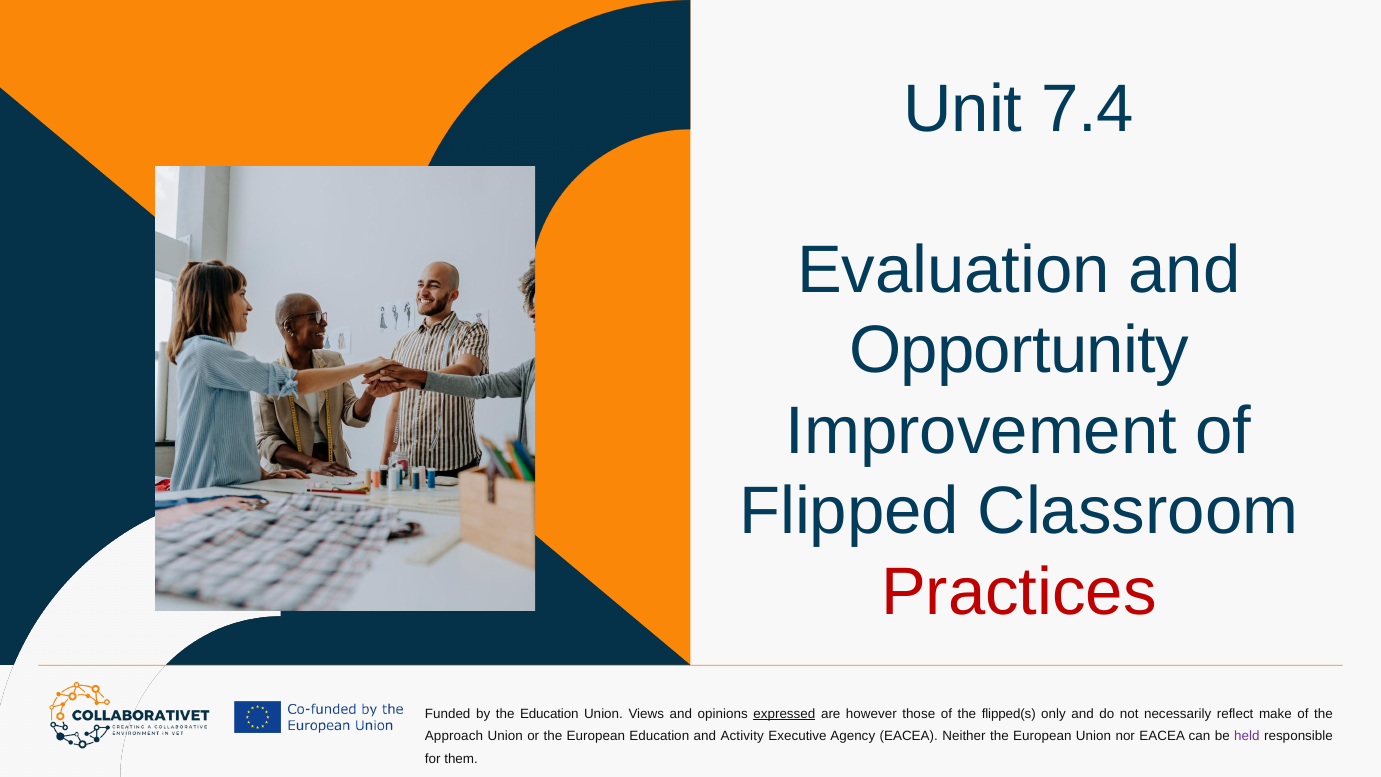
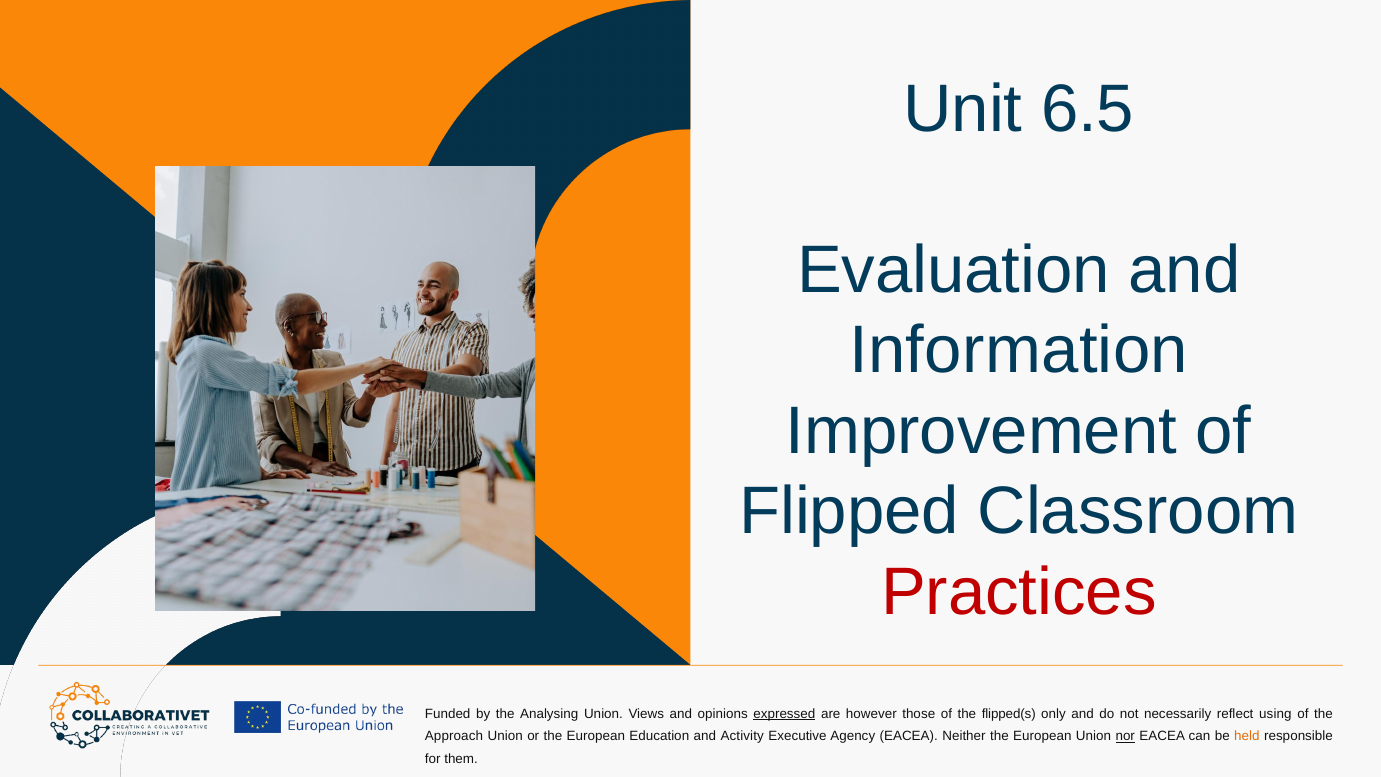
7.4: 7.4 -> 6.5
Opportunity: Opportunity -> Information
the Education: Education -> Analysing
make: make -> using
nor underline: none -> present
held colour: purple -> orange
